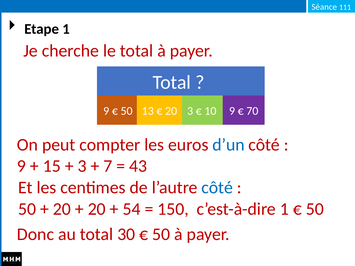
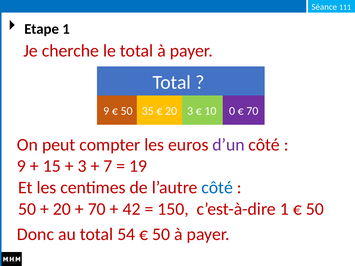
13: 13 -> 35
20 9: 9 -> 0
d’un colour: blue -> purple
43: 43 -> 19
20 at (97, 209): 20 -> 70
54: 54 -> 42
30: 30 -> 54
